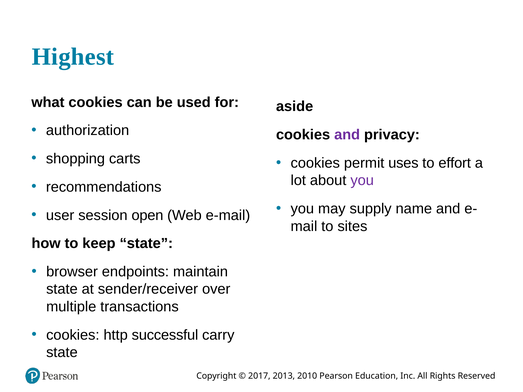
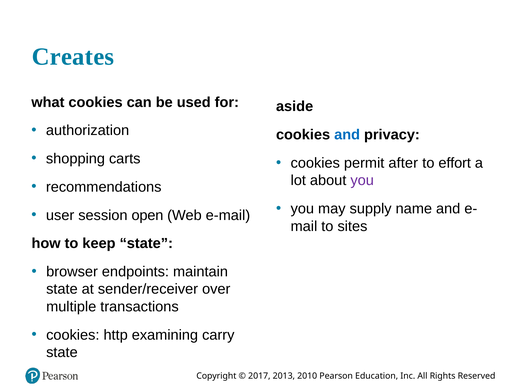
Highest: Highest -> Creates
and at (347, 135) colour: purple -> blue
uses: uses -> after
successful: successful -> examining
